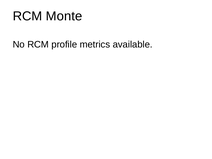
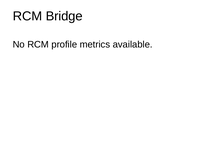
Monte: Monte -> Bridge
